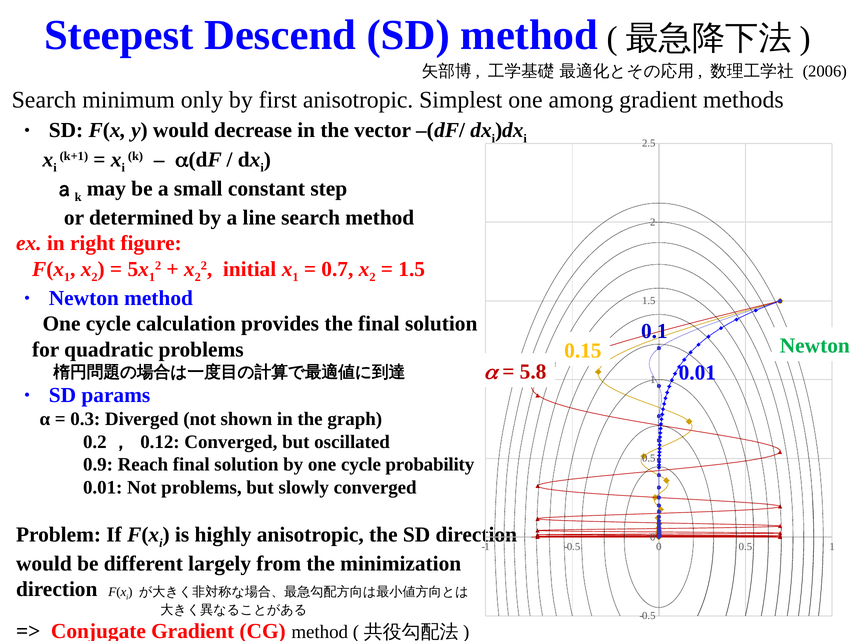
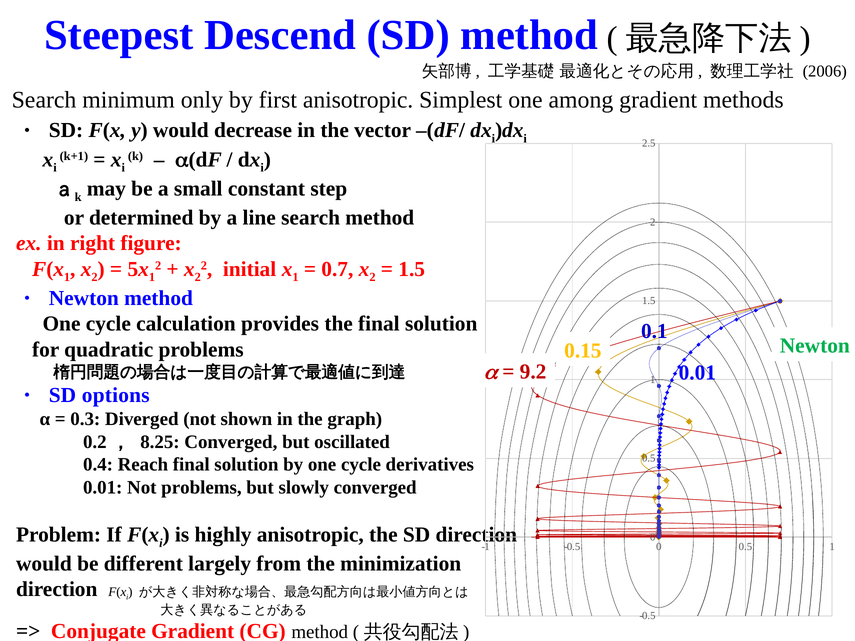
5.8: 5.8 -> 9.2
params: params -> options
0.12: 0.12 -> 8.25
0.9: 0.9 -> 0.4
probability: probability -> derivatives
